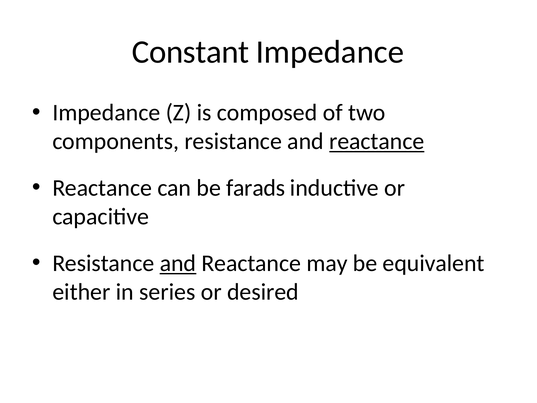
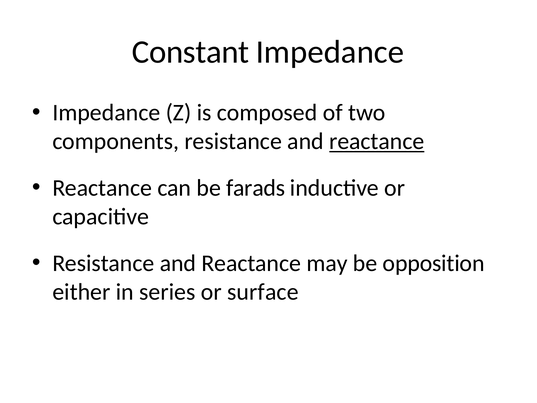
and at (178, 263) underline: present -> none
equivalent: equivalent -> opposition
desired: desired -> surface
